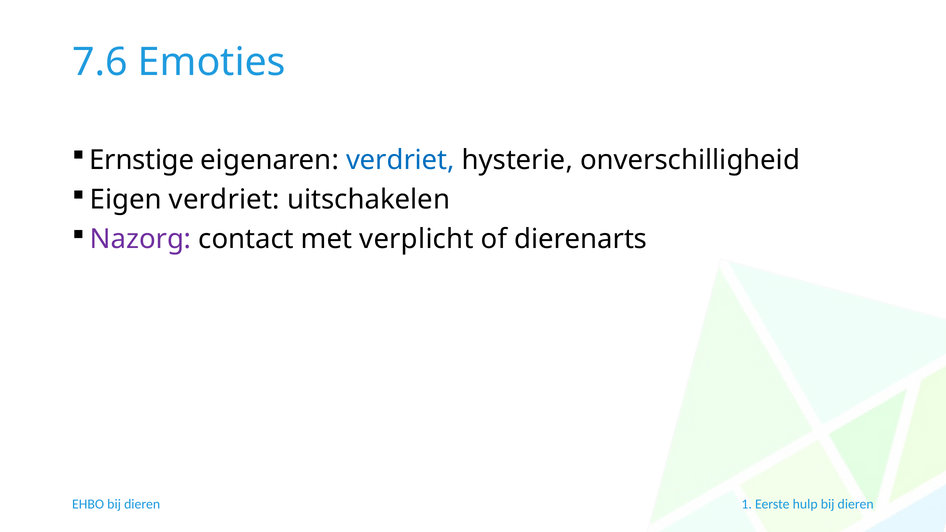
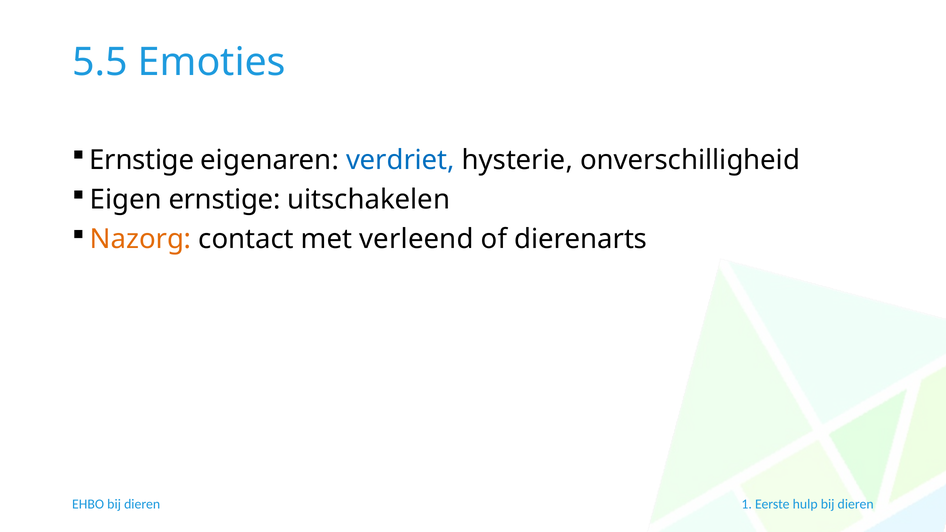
7.6: 7.6 -> 5.5
Eigen verdriet: verdriet -> ernstige
Nazorg colour: purple -> orange
verplicht: verplicht -> verleend
